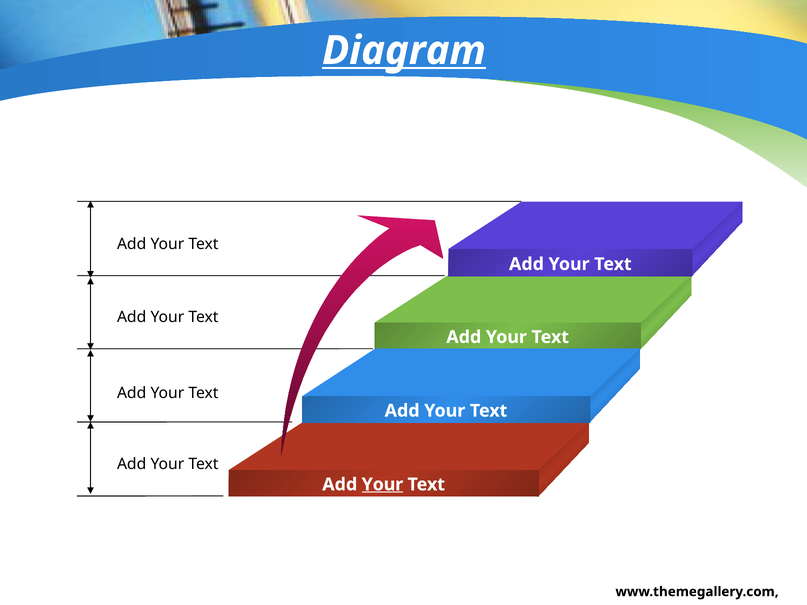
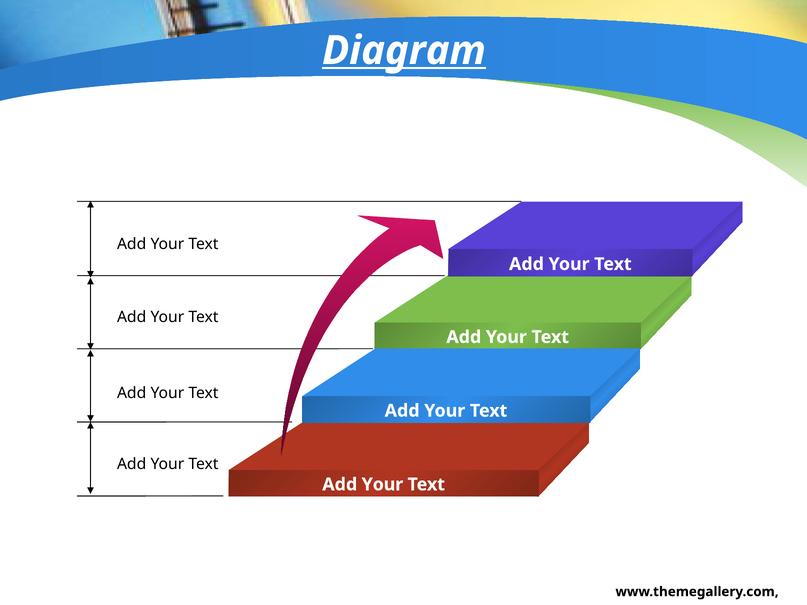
Your at (382, 485) underline: present -> none
